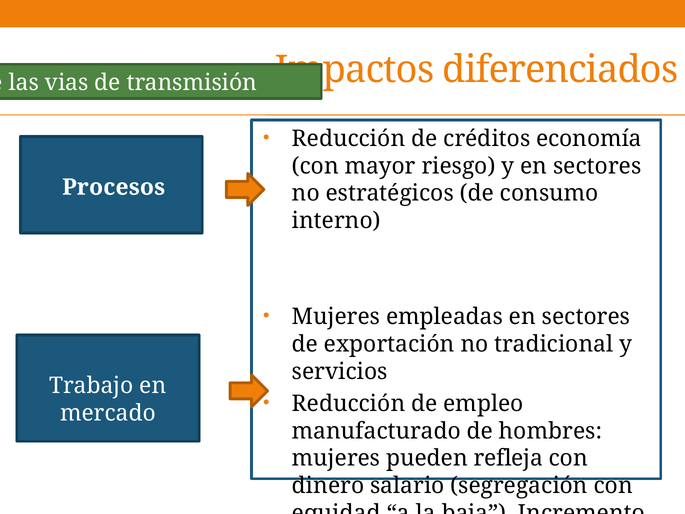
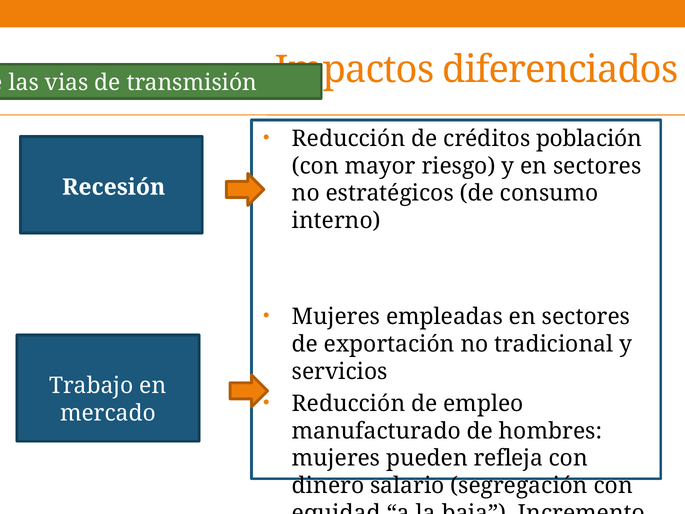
economía: economía -> población
Procesos: Procesos -> Recesión
